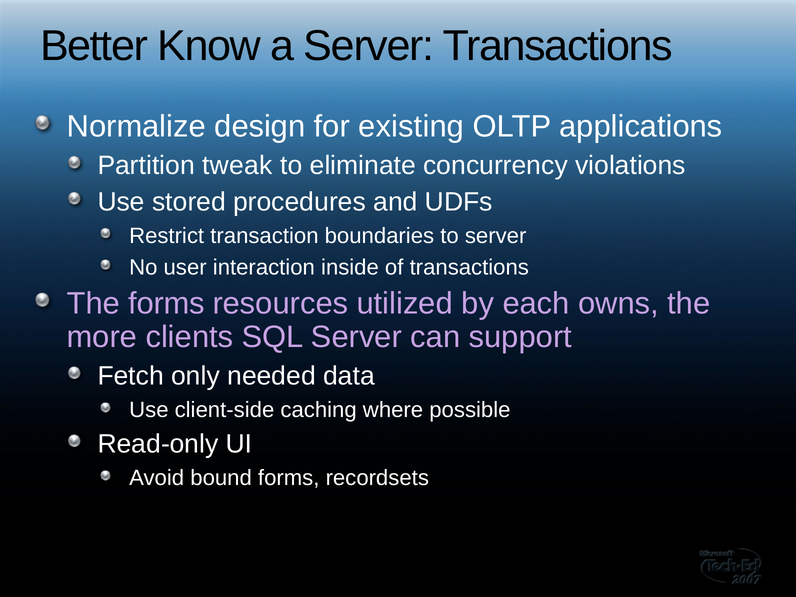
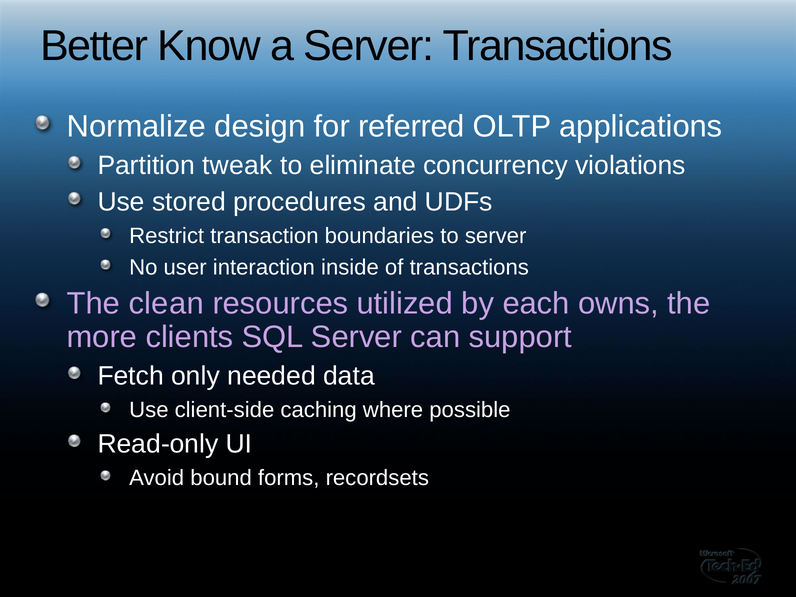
existing: existing -> referred
The forms: forms -> clean
